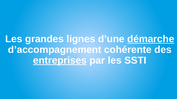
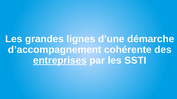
démarche underline: present -> none
